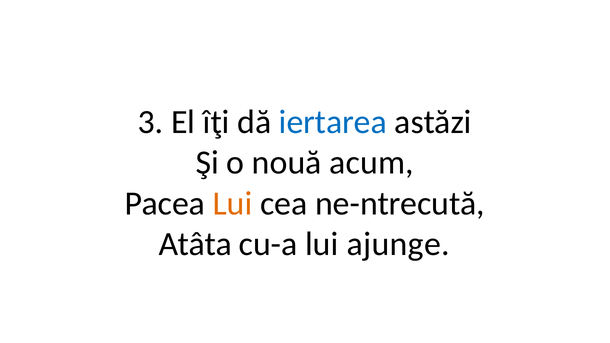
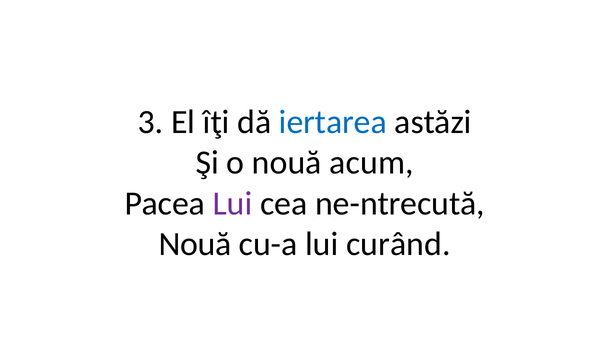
Lui at (233, 203) colour: orange -> purple
Atâta at (195, 244): Atâta -> Nouă
ajunge: ajunge -> curând
